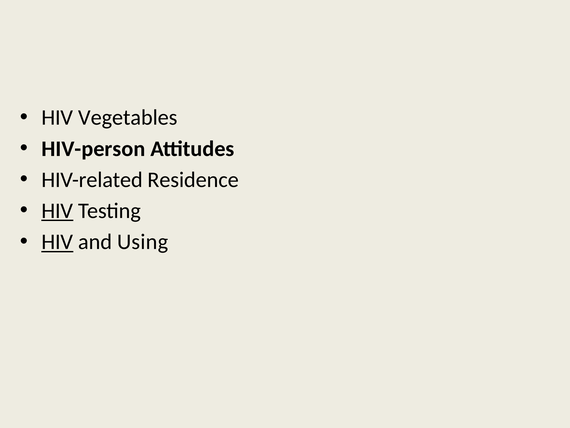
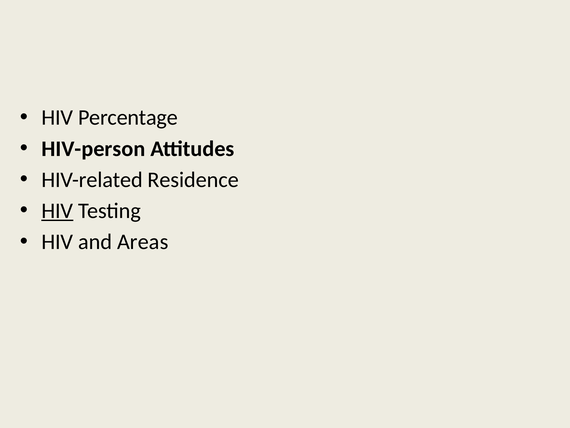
Vegetables: Vegetables -> Percentage
HIV at (57, 242) underline: present -> none
Using: Using -> Areas
